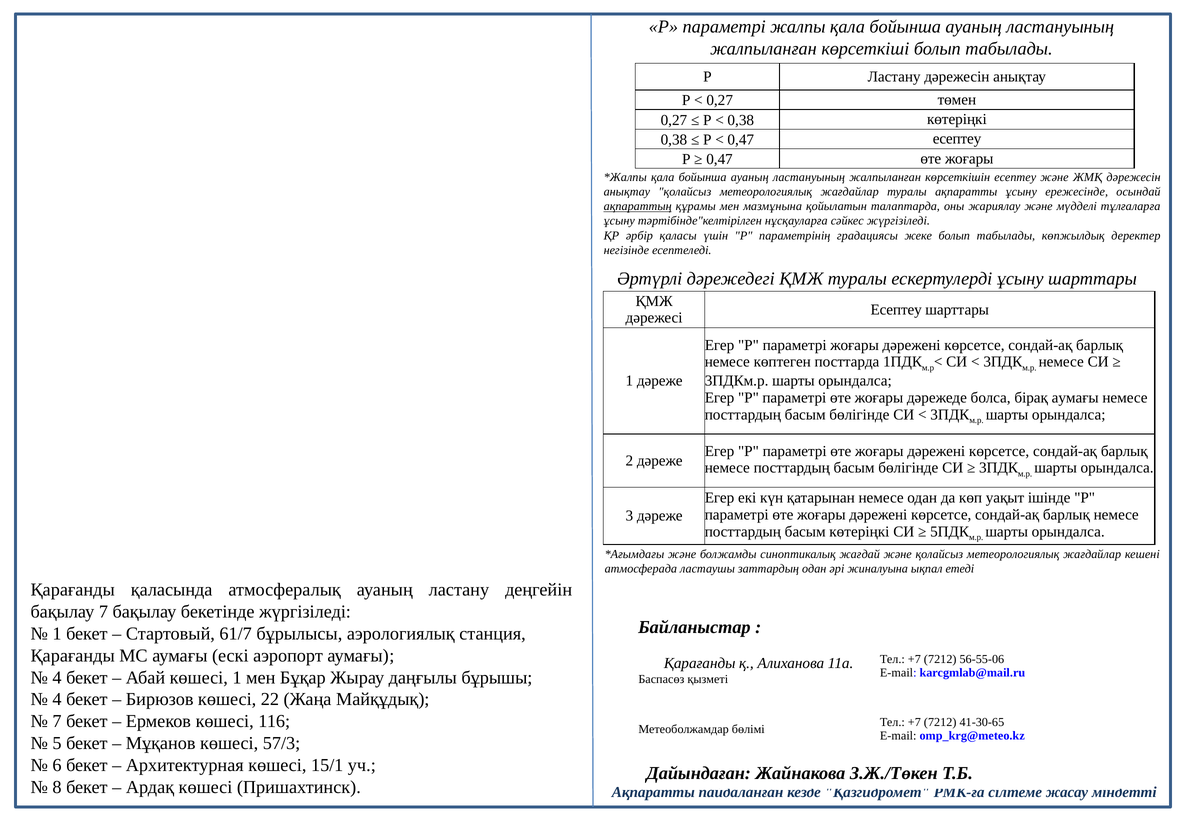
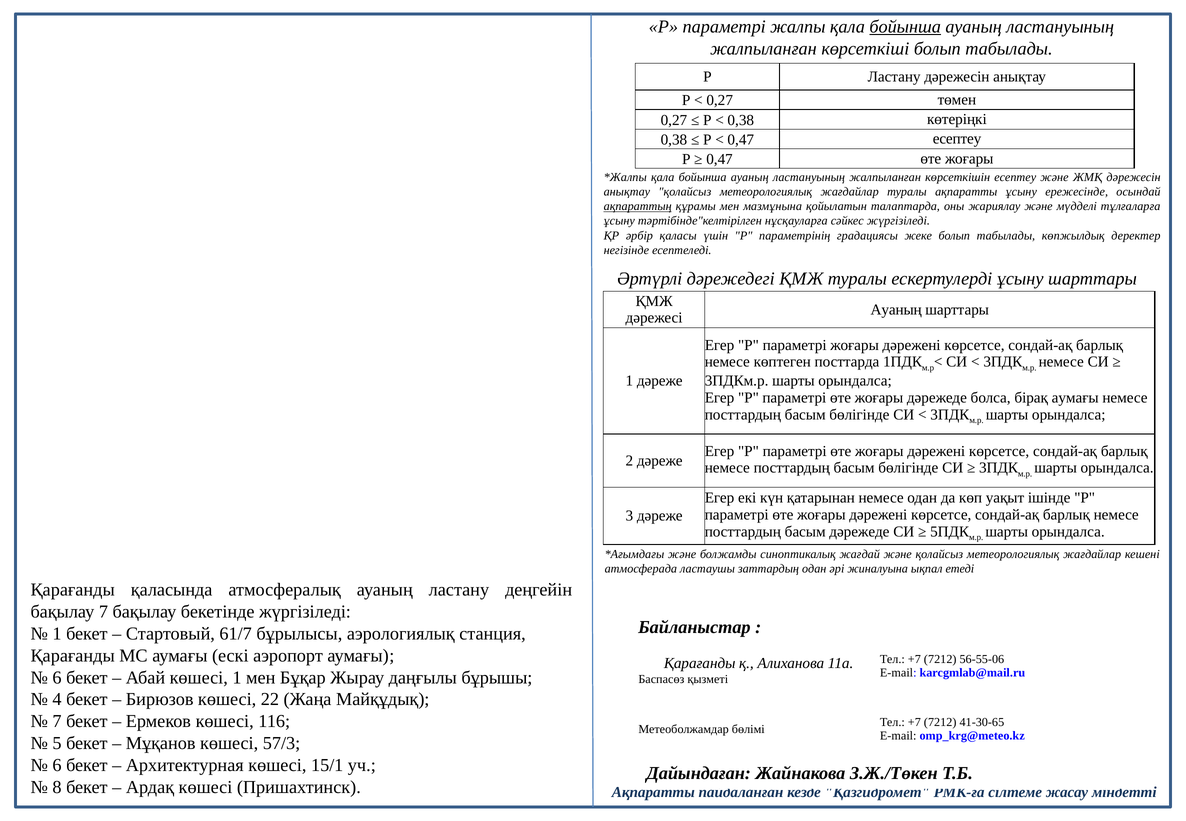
бойынша at (905, 27) underline: none -> present
Есептеу at (896, 310): Есептеу -> Ауаның
басым көтеріңкі: көтеріңкі -> дәрежеде
4 at (57, 678): 4 -> 6
